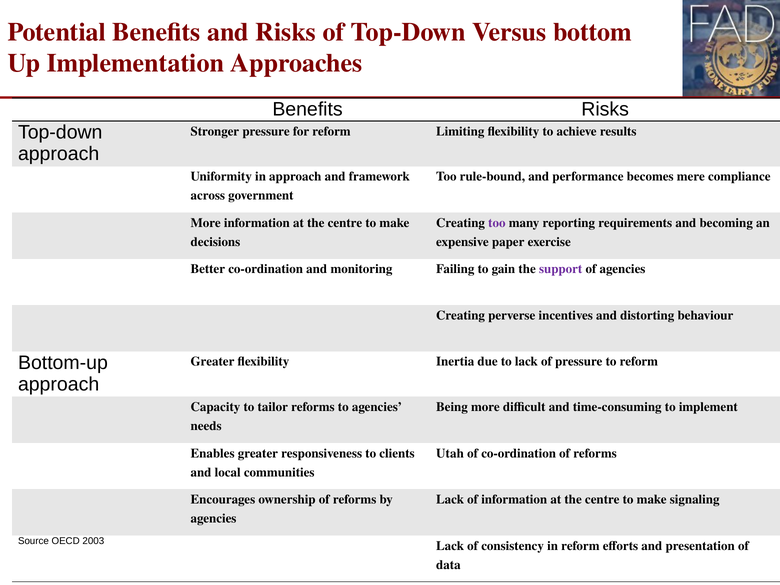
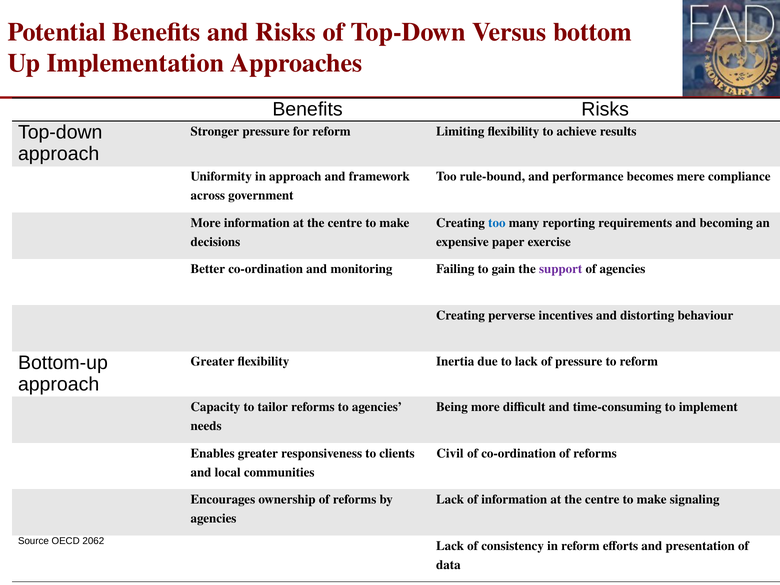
too at (497, 223) colour: purple -> blue
Utah: Utah -> Civil
2003: 2003 -> 2062
